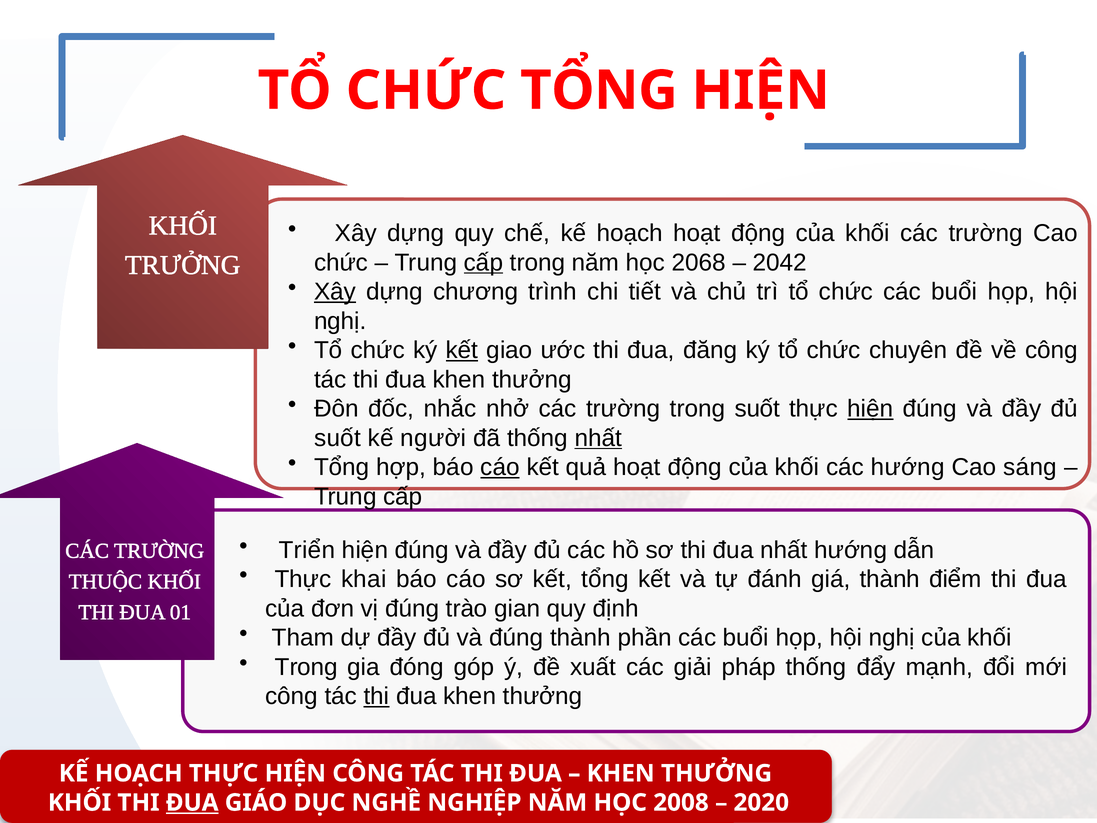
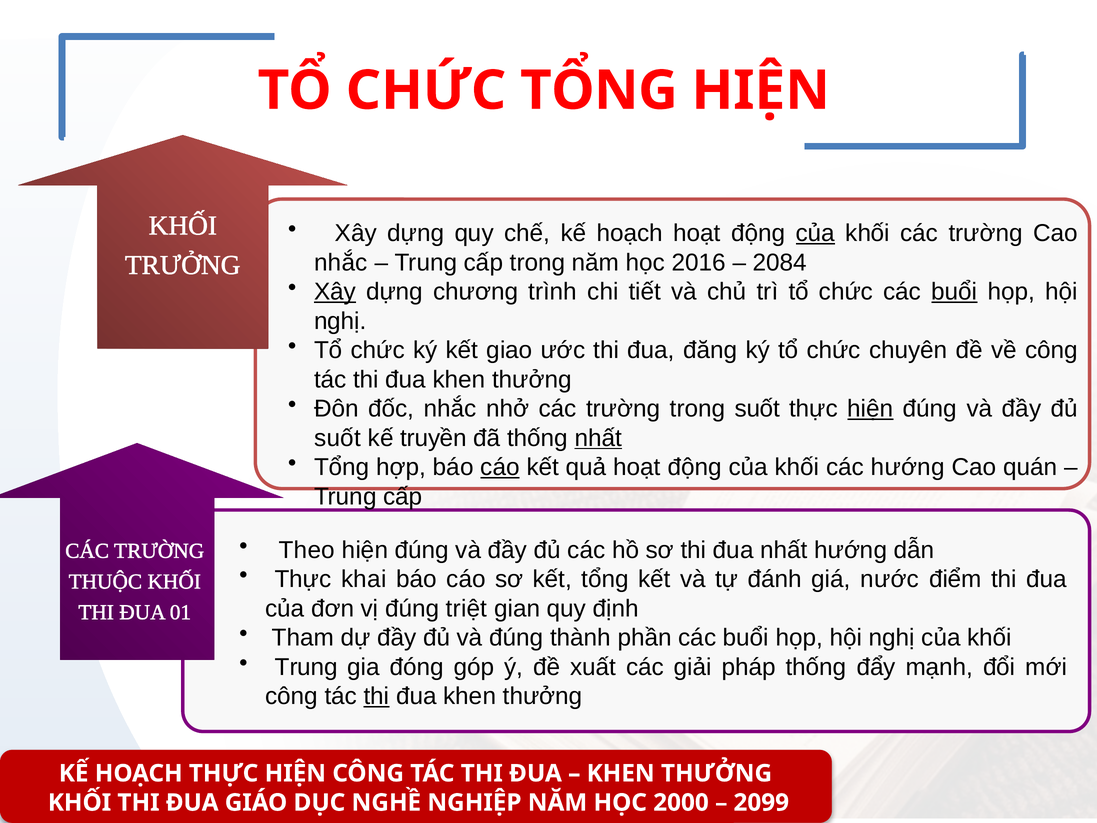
của at (815, 233) underline: none -> present
chức at (341, 262): chức -> nhắc
cấp at (483, 262) underline: present -> none
2068: 2068 -> 2016
2042: 2042 -> 2084
buổi at (954, 292) underline: none -> present
kết at (462, 350) underline: present -> none
người: người -> truyền
sáng: sáng -> quán
Triển: Triển -> Theo
giá thành: thành -> nước
trào: trào -> triệt
Trong at (306, 667): Trong -> Trung
ĐUA at (192, 802) underline: present -> none
2008: 2008 -> 2000
2020: 2020 -> 2099
